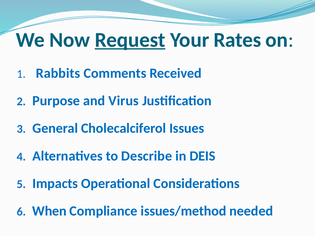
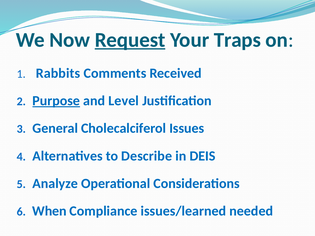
Rates: Rates -> Traps
Purpose underline: none -> present
Virus: Virus -> Level
Impacts: Impacts -> Analyze
issues/method: issues/method -> issues/learned
